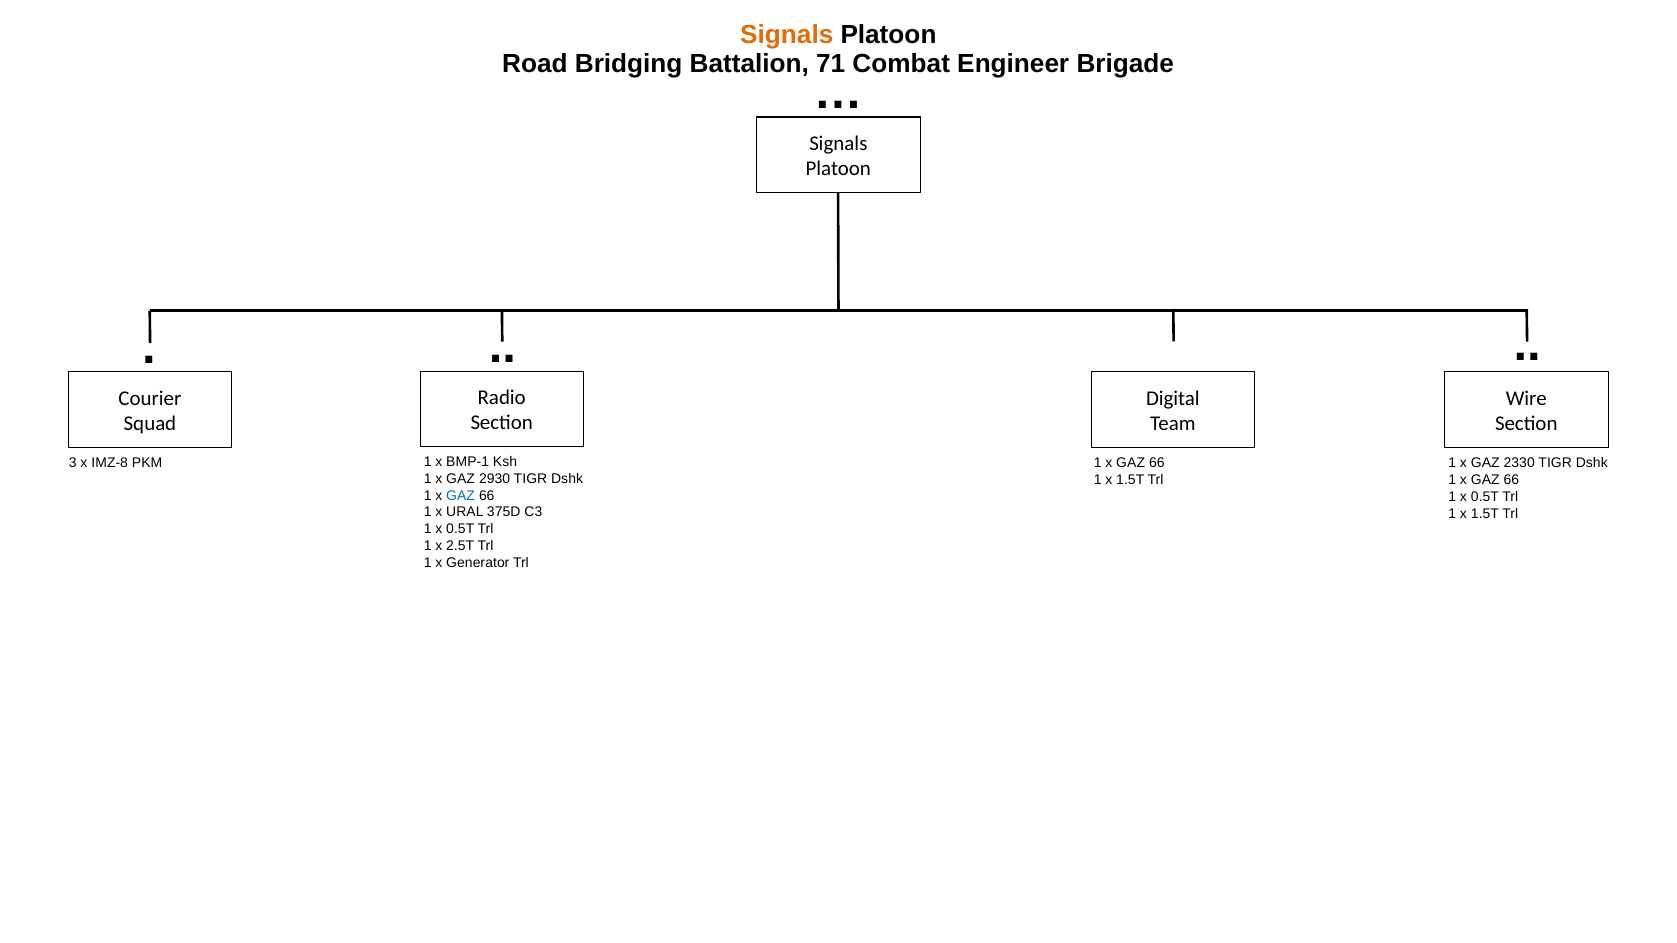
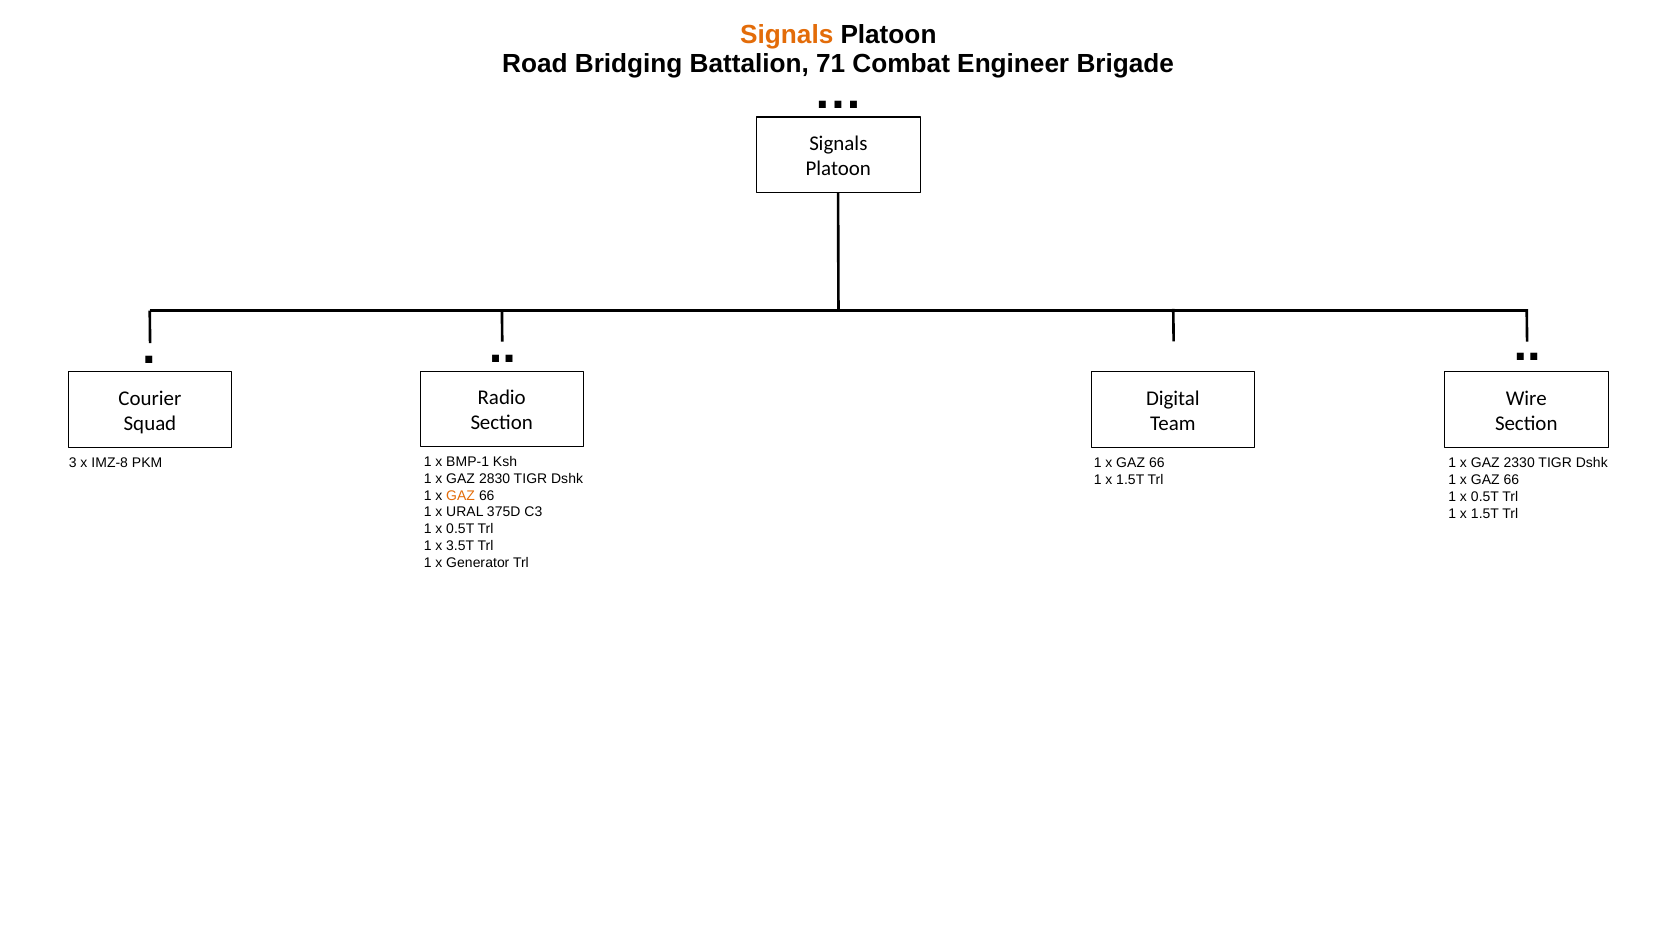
2930: 2930 -> 2830
GAZ at (461, 496) colour: blue -> orange
2.5T: 2.5T -> 3.5T
